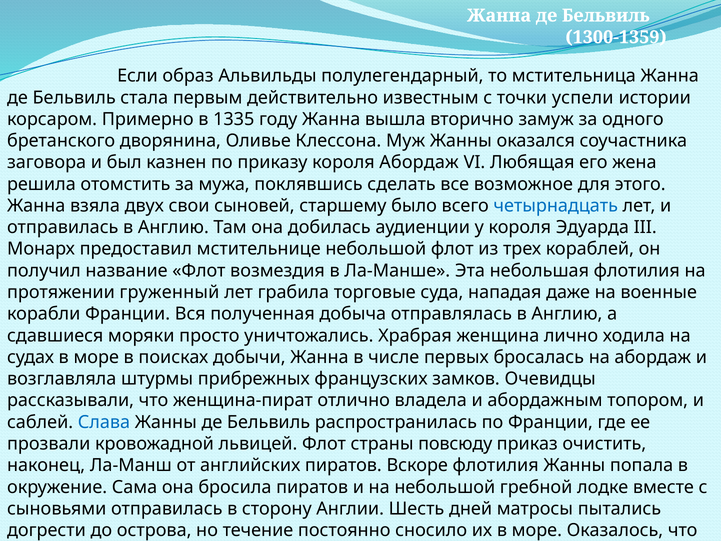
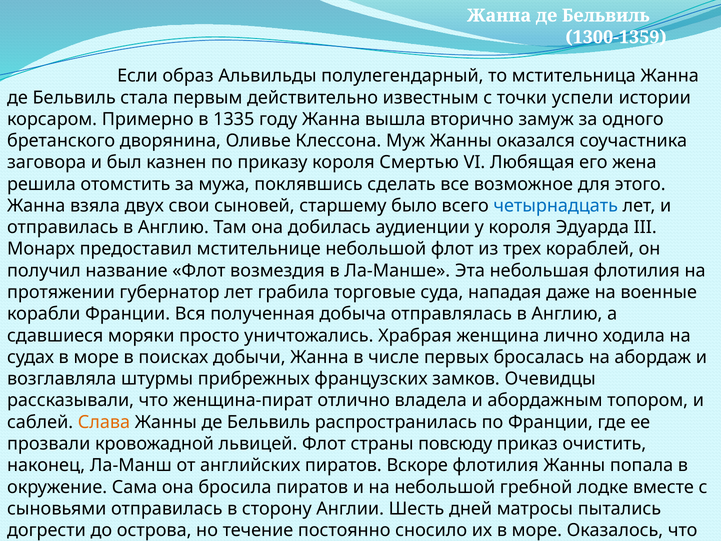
короля Абордаж: Абордаж -> Смертью
груженный: груженный -> губернатор
Слава colour: blue -> orange
